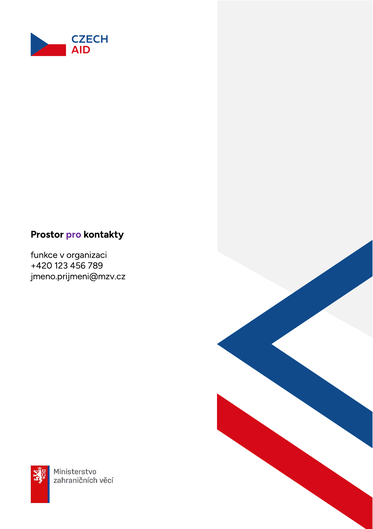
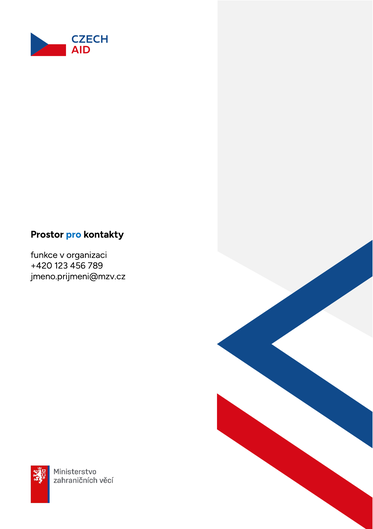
pro colour: purple -> blue
